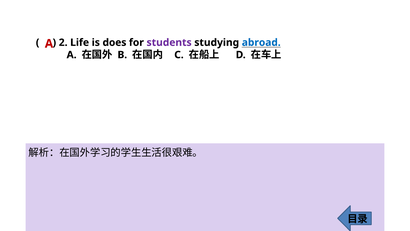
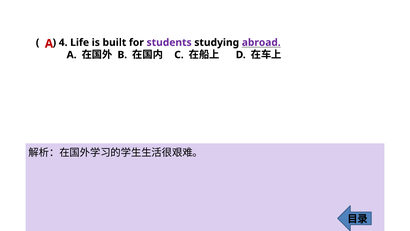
2: 2 -> 4
does: does -> built
abroad colour: blue -> purple
